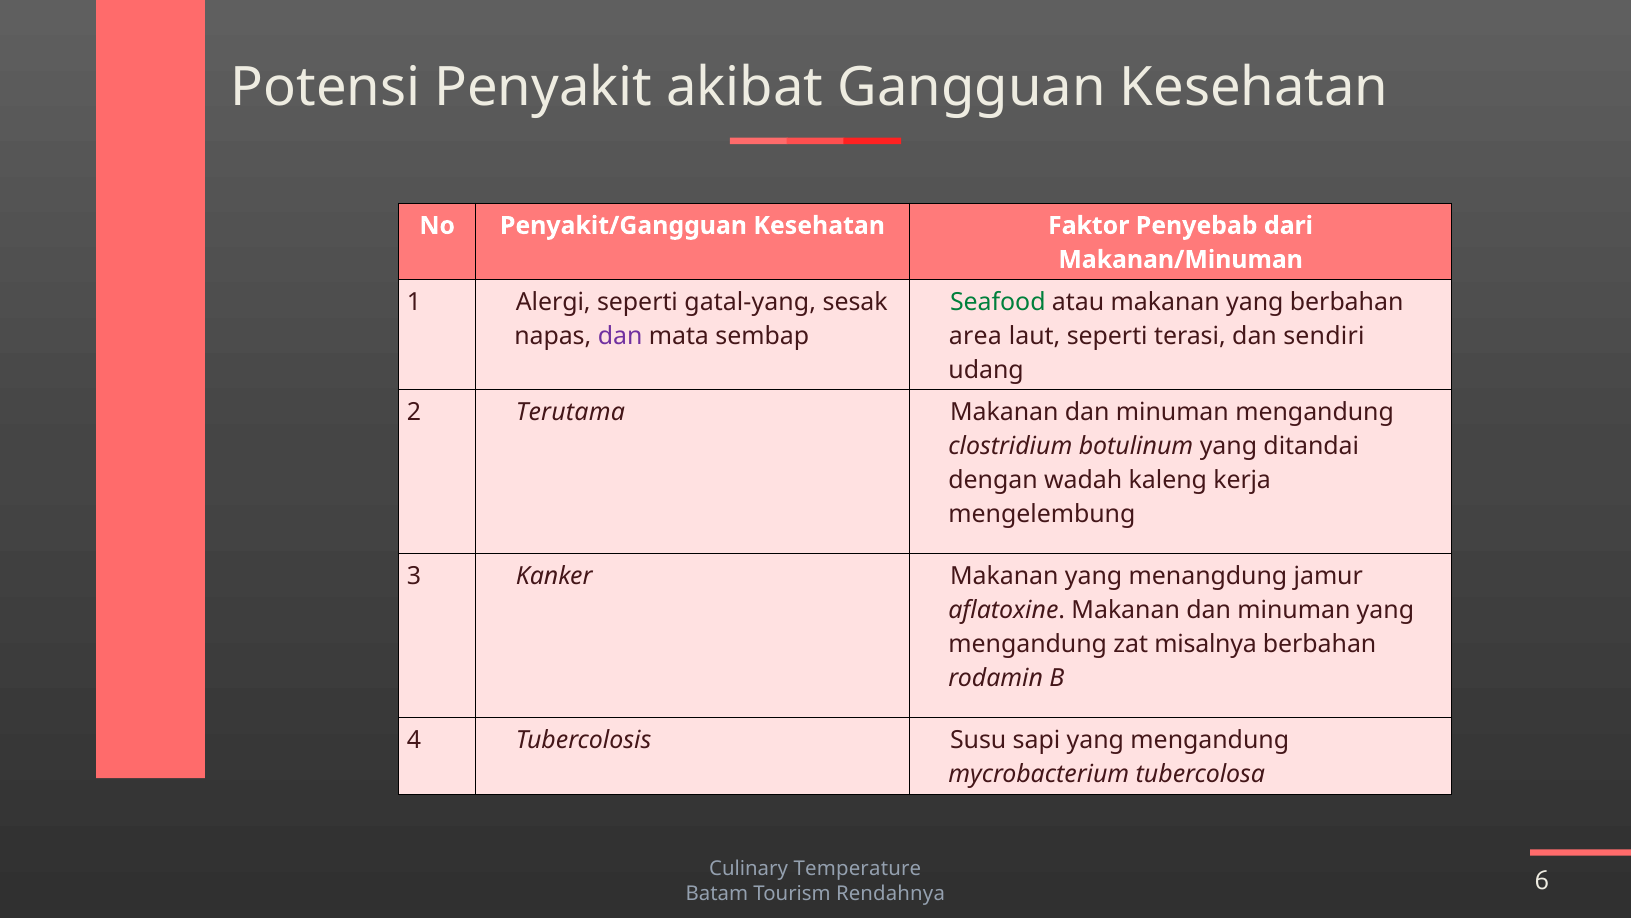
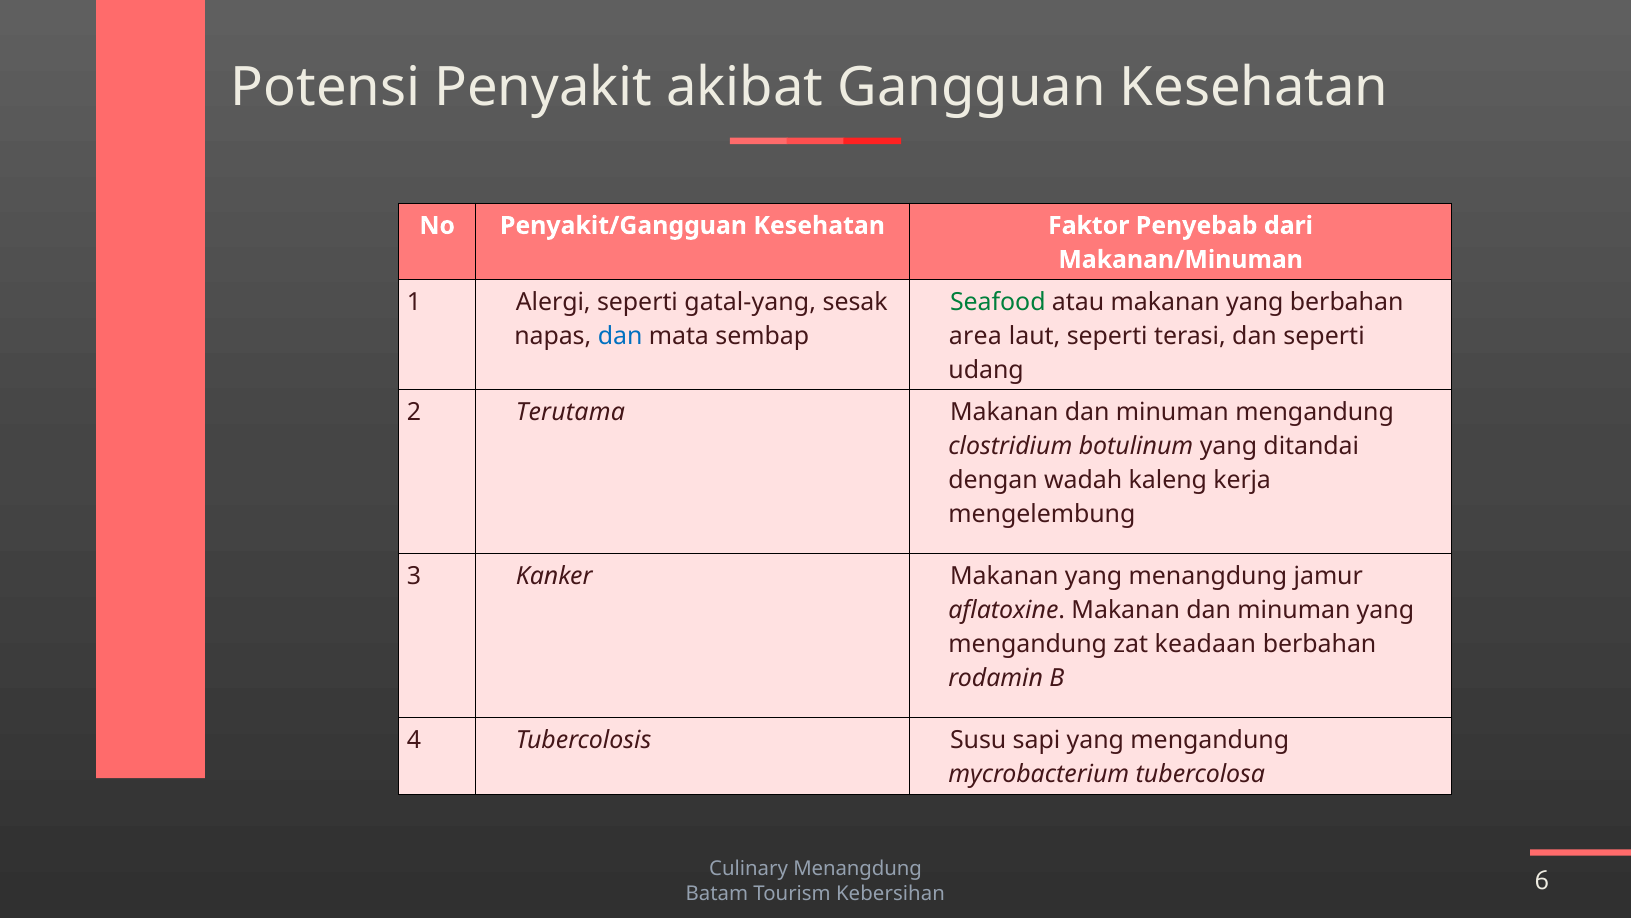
dan at (620, 336) colour: purple -> blue
dan sendiri: sendiri -> seperti
misalnya: misalnya -> keadaan
Culinary Temperature: Temperature -> Menangdung
Rendahnya: Rendahnya -> Kebersihan
